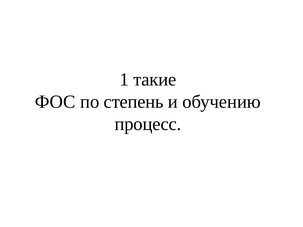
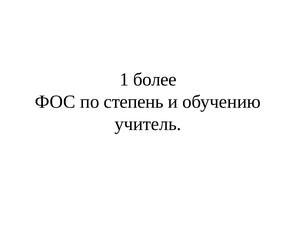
такие: такие -> более
процесс: процесс -> учитель
